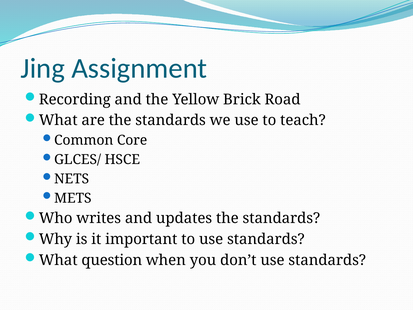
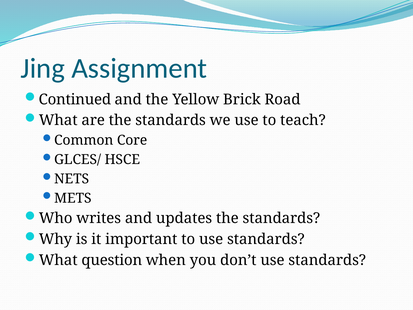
Recording: Recording -> Continued
